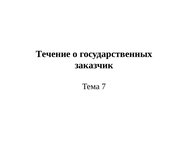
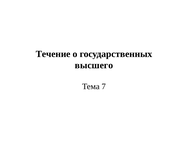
заказчик: заказчик -> высшего
